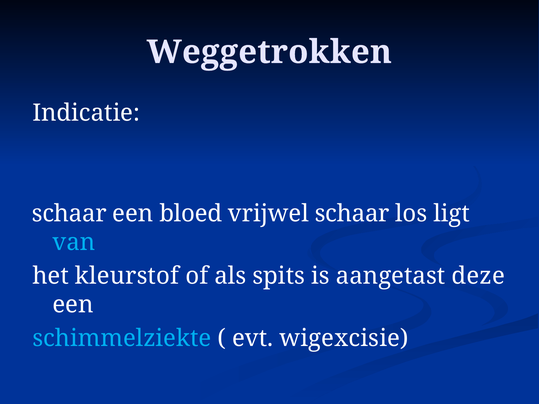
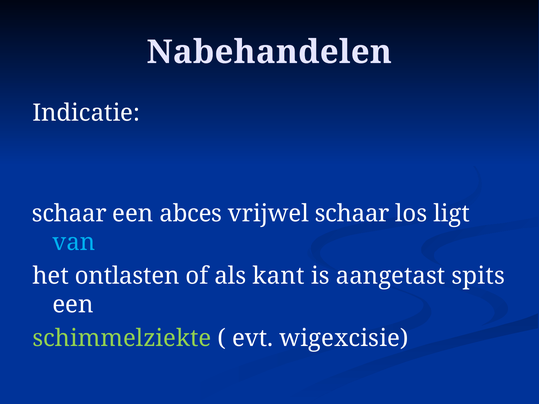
Weggetrokken: Weggetrokken -> Nabehandelen
bloed: bloed -> abces
kleurstof: kleurstof -> ontlasten
spits: spits -> kant
deze: deze -> spits
schimmelziekte colour: light blue -> light green
